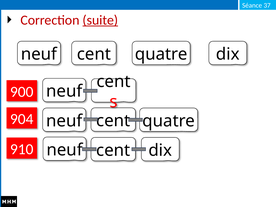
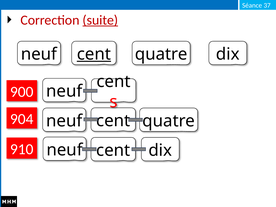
cent at (94, 54) underline: none -> present
